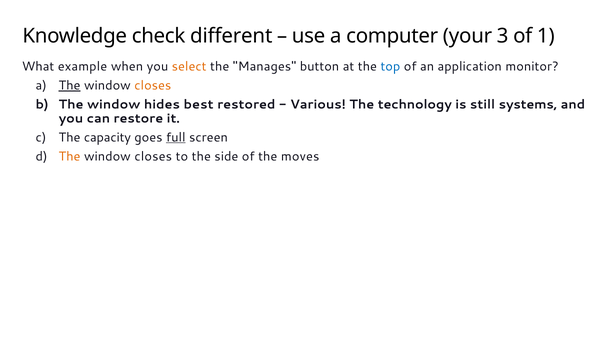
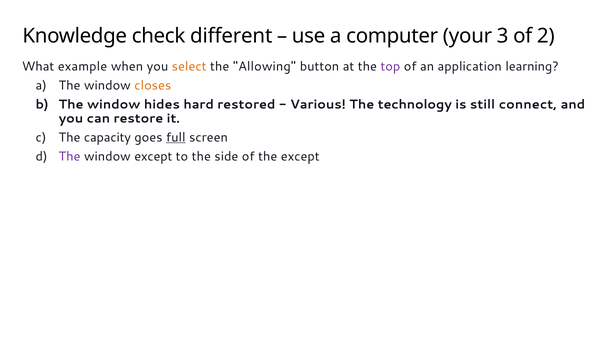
1: 1 -> 2
Manages: Manages -> Allowing
top colour: blue -> purple
monitor: monitor -> learning
The at (70, 86) underline: present -> none
best: best -> hard
systems: systems -> connect
The at (70, 156) colour: orange -> purple
closes at (153, 156): closes -> except
the moves: moves -> except
